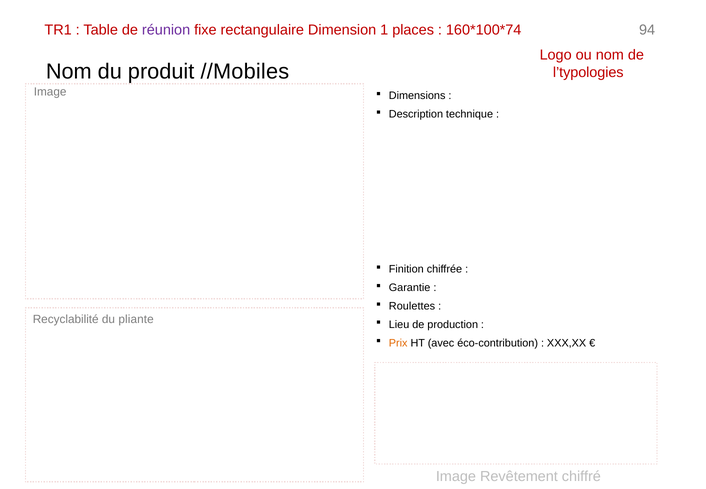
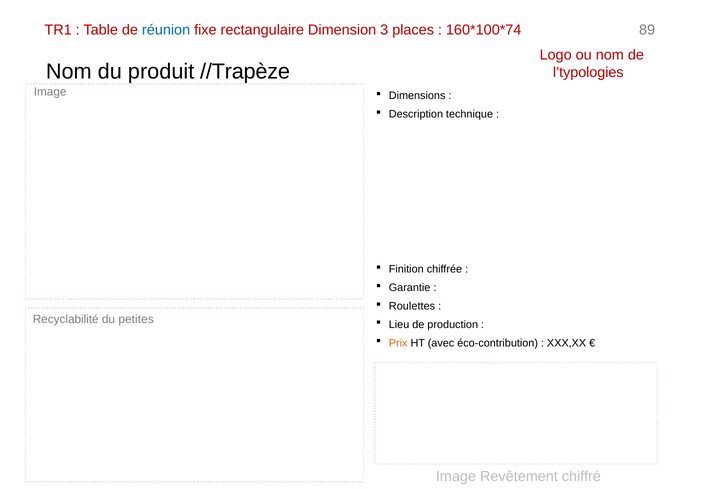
réunion colour: purple -> blue
1: 1 -> 3
94: 94 -> 89
//Mobiles: //Mobiles -> //Trapèze
pliante: pliante -> petites
